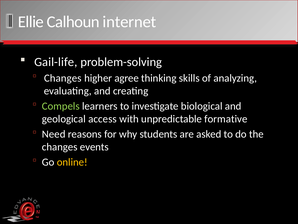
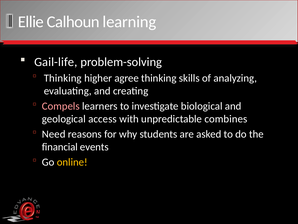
internet: internet -> learning
Changes at (63, 78): Changes -> Thinking
Compels colour: light green -> pink
formative: formative -> combines
changes at (60, 147): changes -> financial
